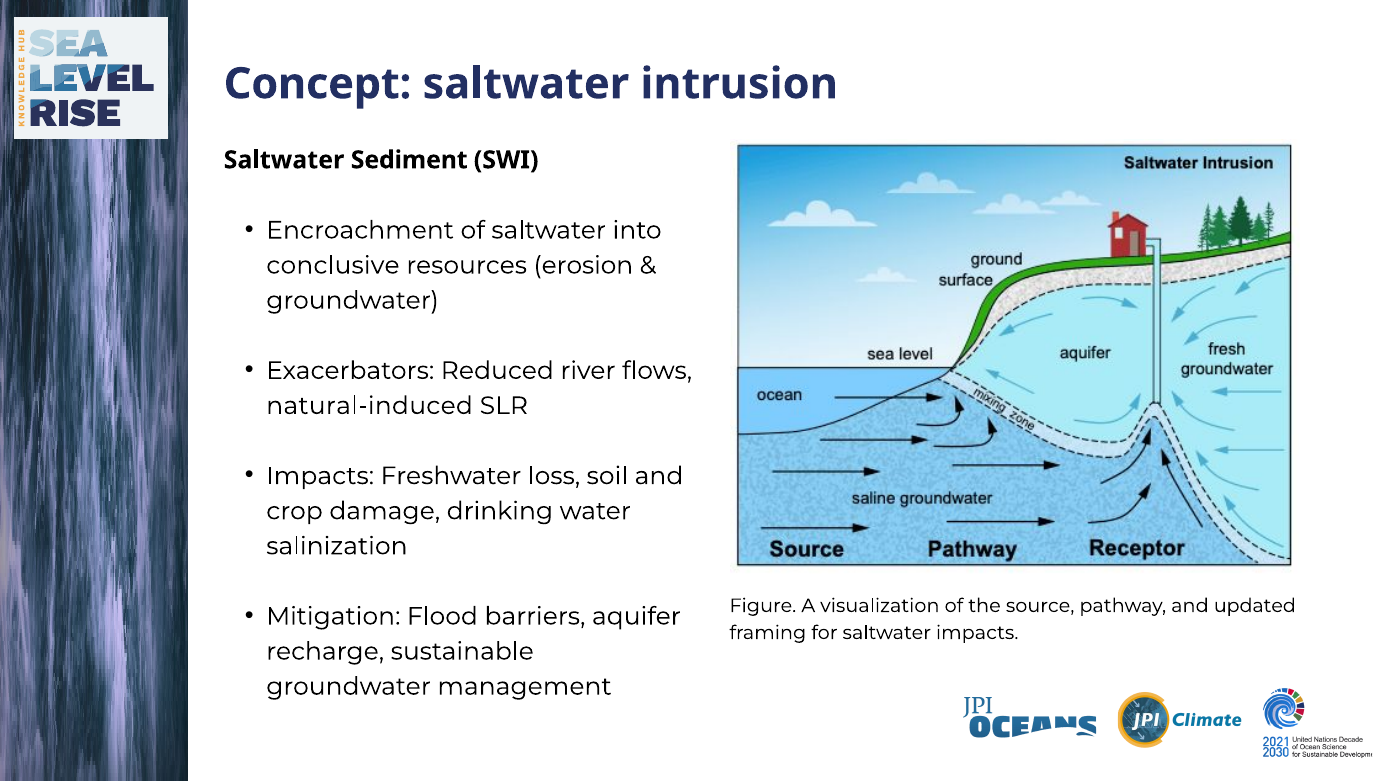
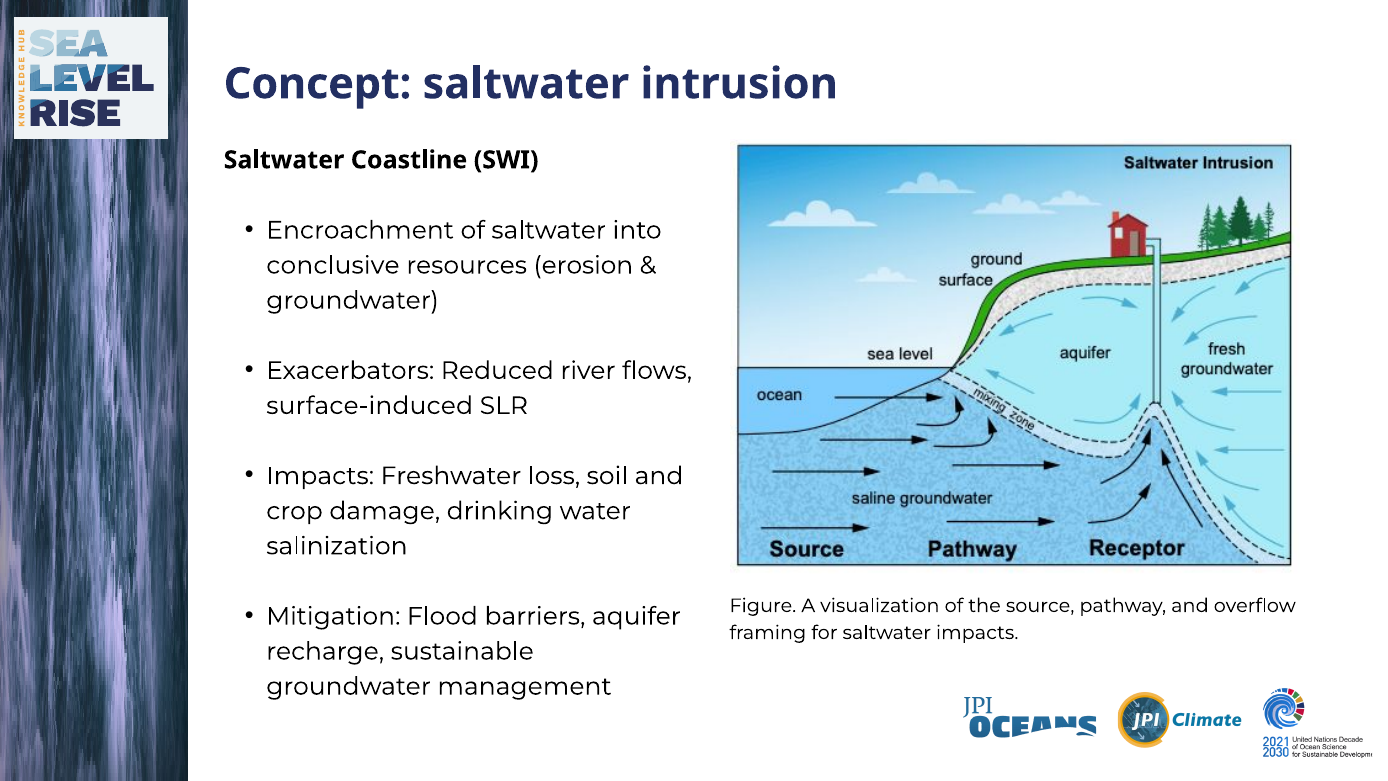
Sediment: Sediment -> Coastline
natural-induced: natural-induced -> surface-induced
updated: updated -> overflow
